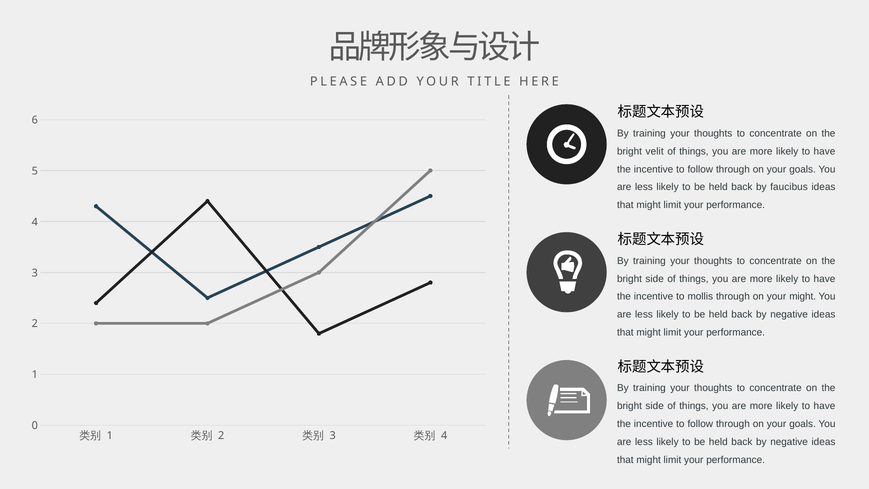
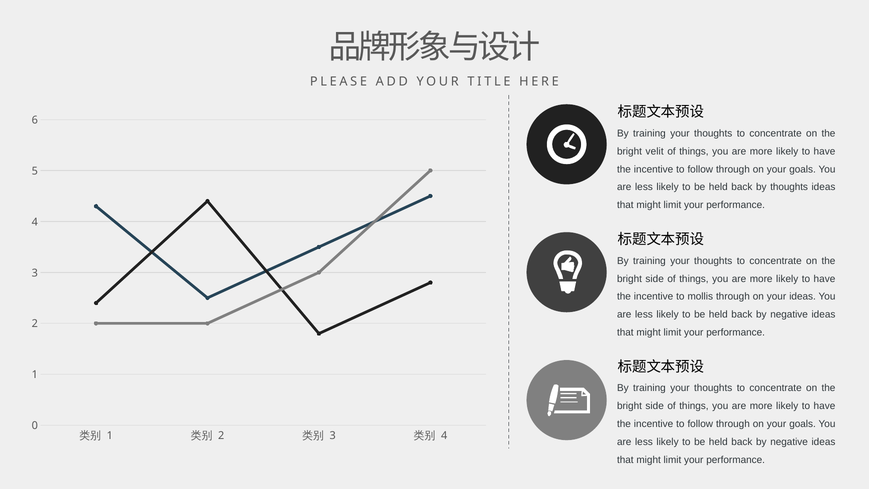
by faucibus: faucibus -> thoughts
your might: might -> ideas
